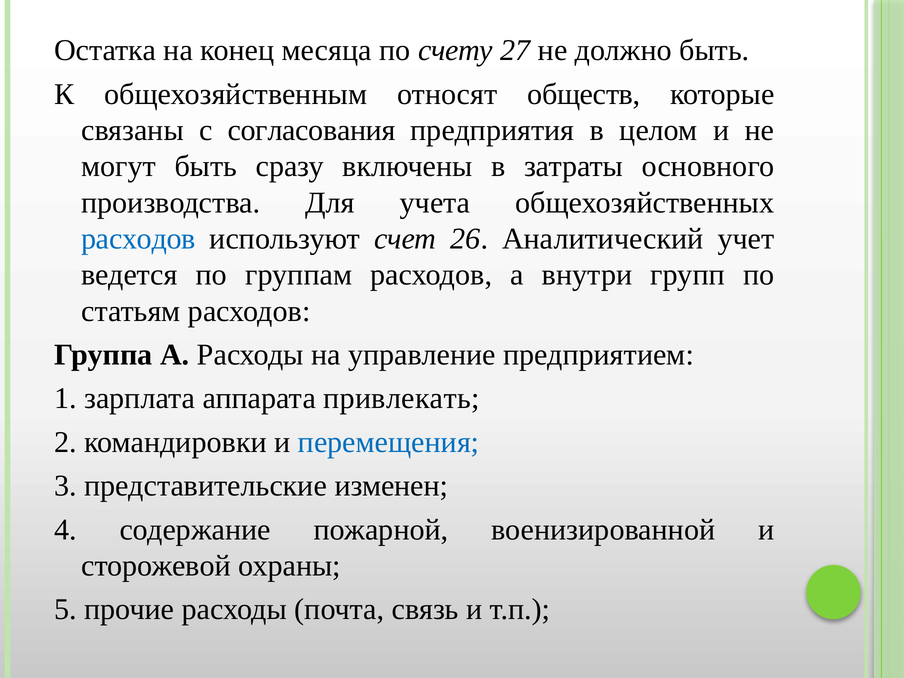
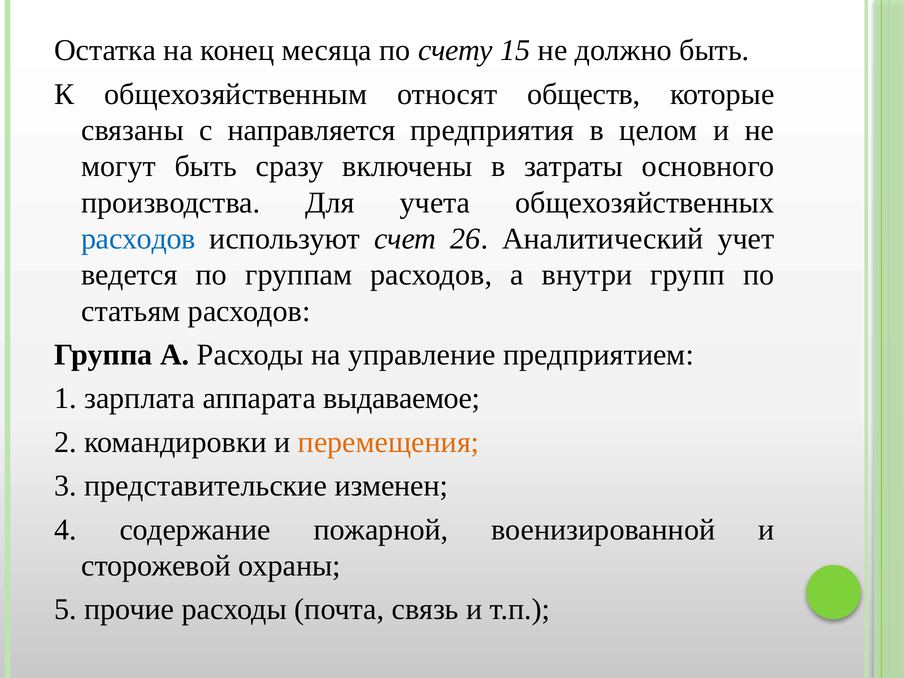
27: 27 -> 15
согласования: согласования -> направляется
привлекать: привлекать -> выдаваемое
перемещения colour: blue -> orange
